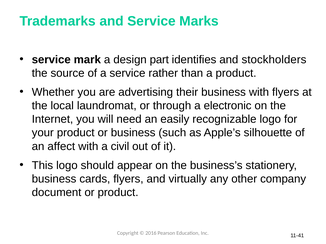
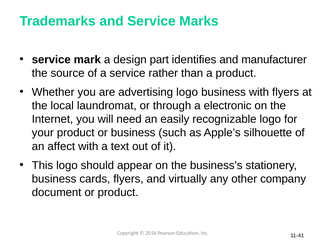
stockholders: stockholders -> manufacturer
advertising their: their -> logo
civil: civil -> text
